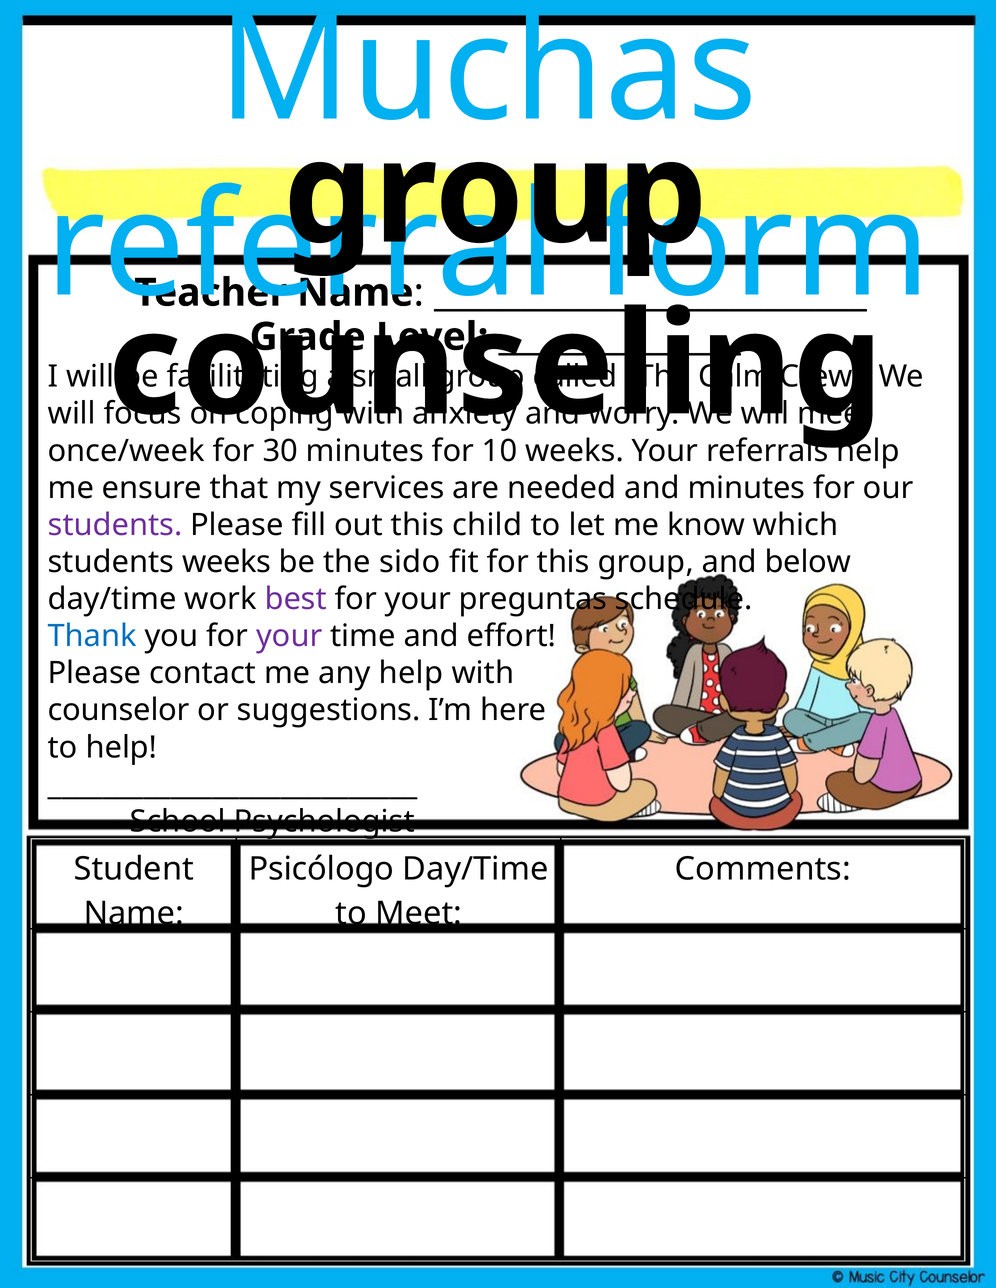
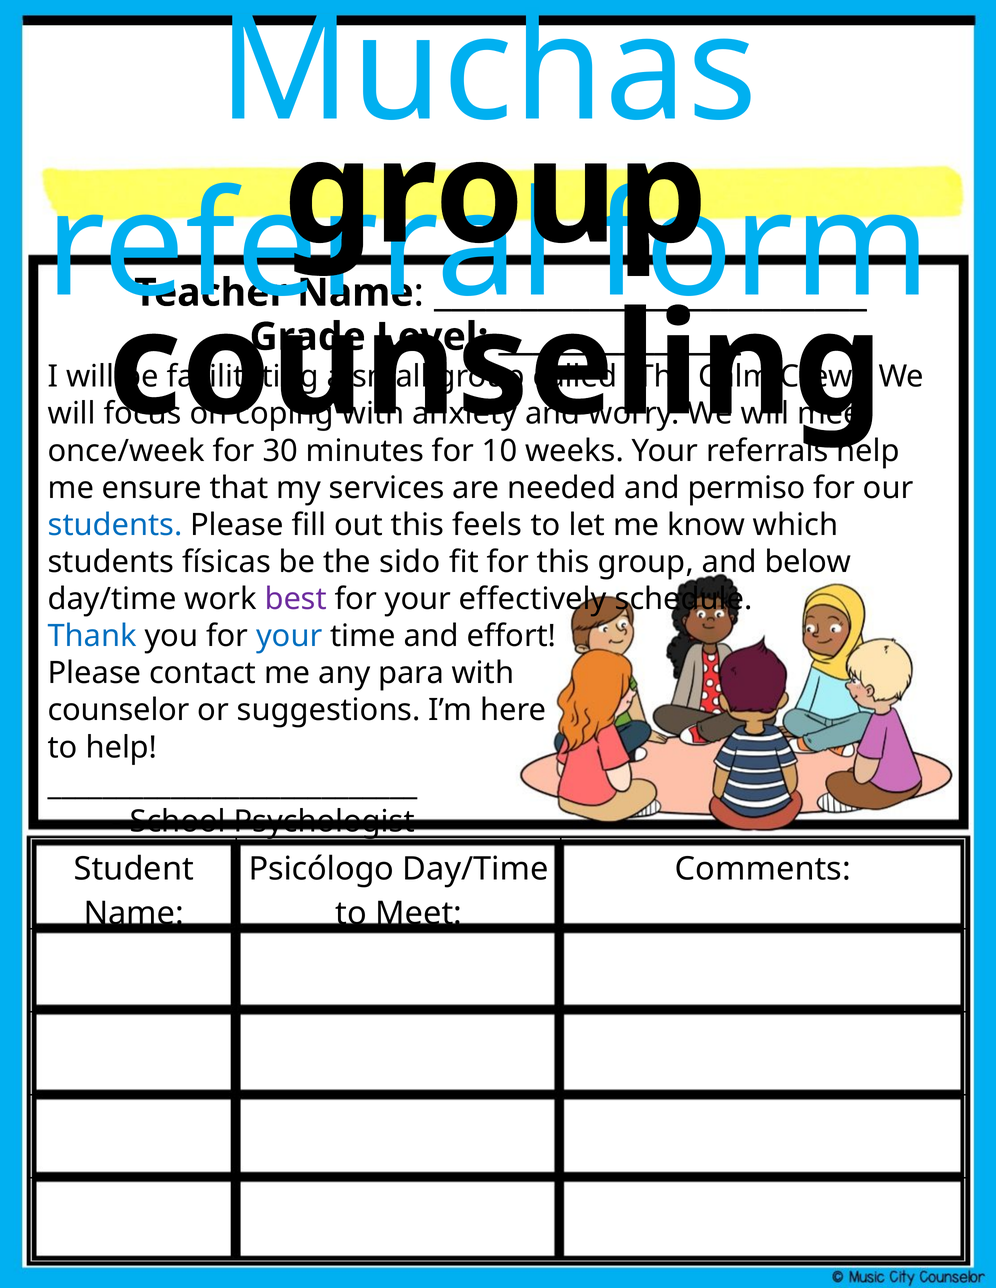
and minutes: minutes -> permiso
students at (115, 525) colour: purple -> blue
child: child -> feels
students weeks: weeks -> físicas
preguntas: preguntas -> effectively
your at (289, 637) colour: purple -> blue
any help: help -> para
